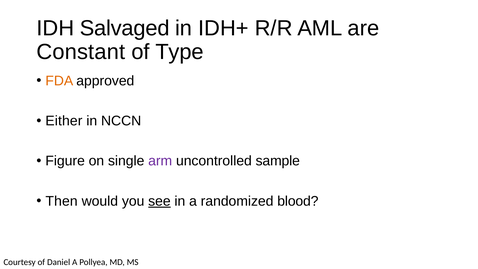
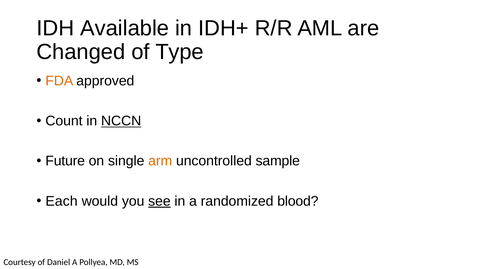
Salvaged: Salvaged -> Available
Constant: Constant -> Changed
Either: Either -> Count
NCCN underline: none -> present
Figure: Figure -> Future
arm colour: purple -> orange
Then: Then -> Each
